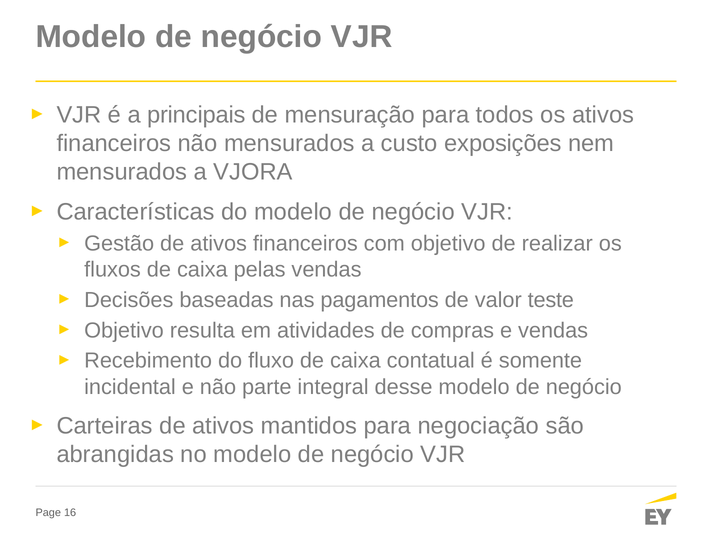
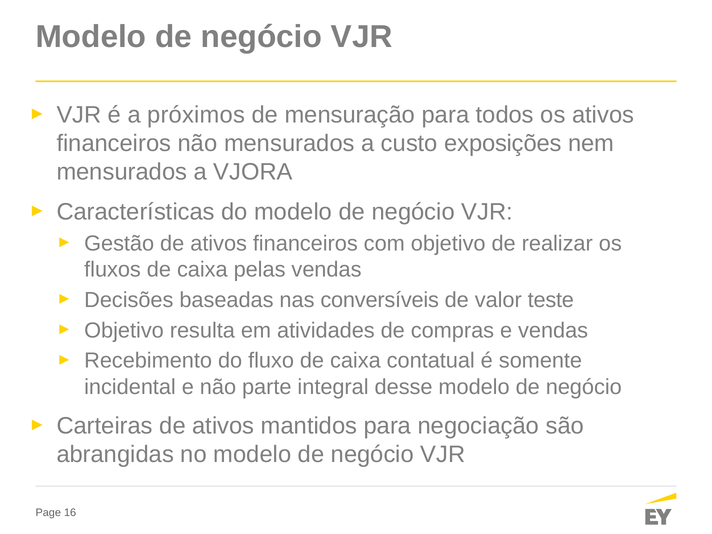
principais: principais -> próximos
pagamentos: pagamentos -> conversíveis
